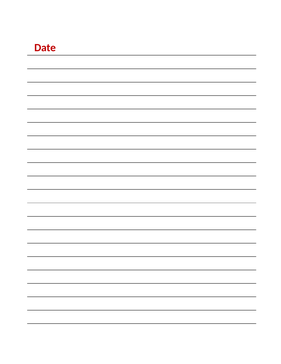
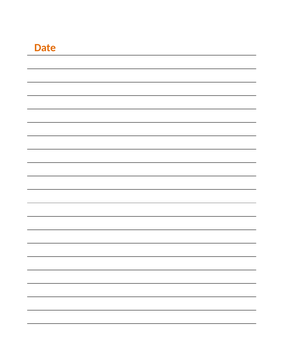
Date colour: red -> orange
